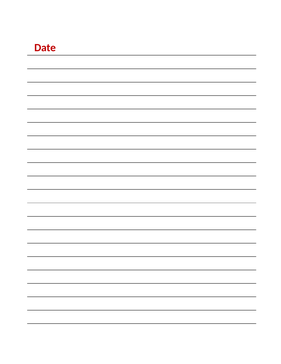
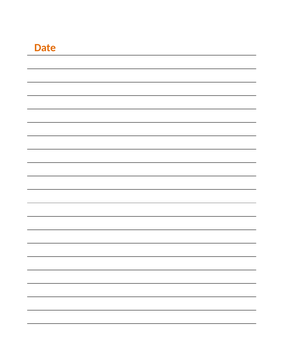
Date colour: red -> orange
